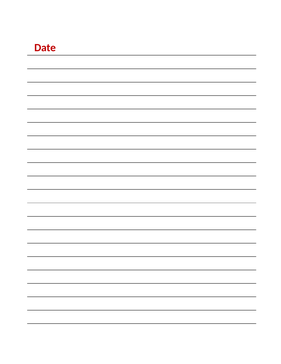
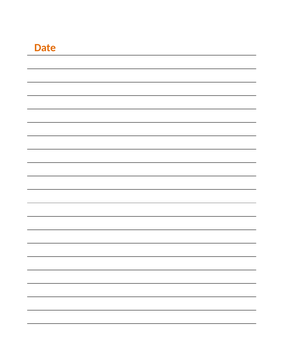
Date colour: red -> orange
